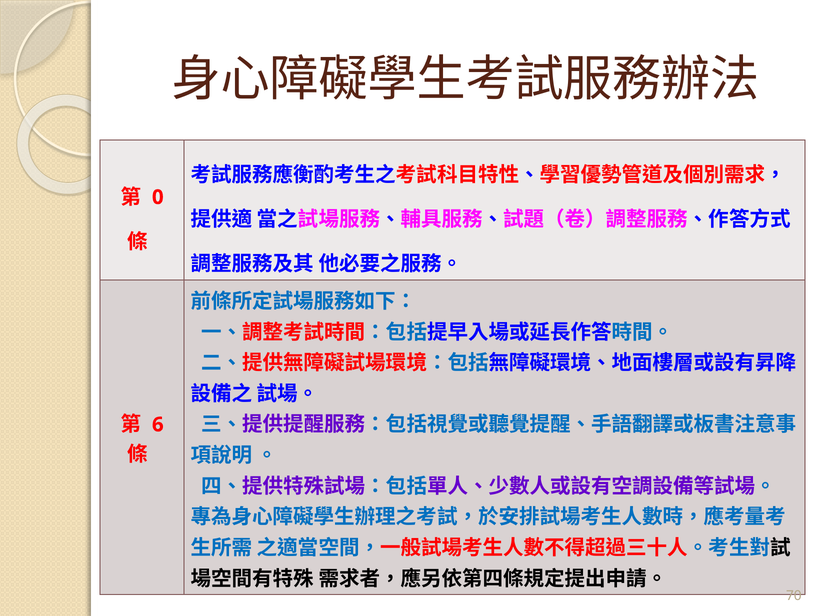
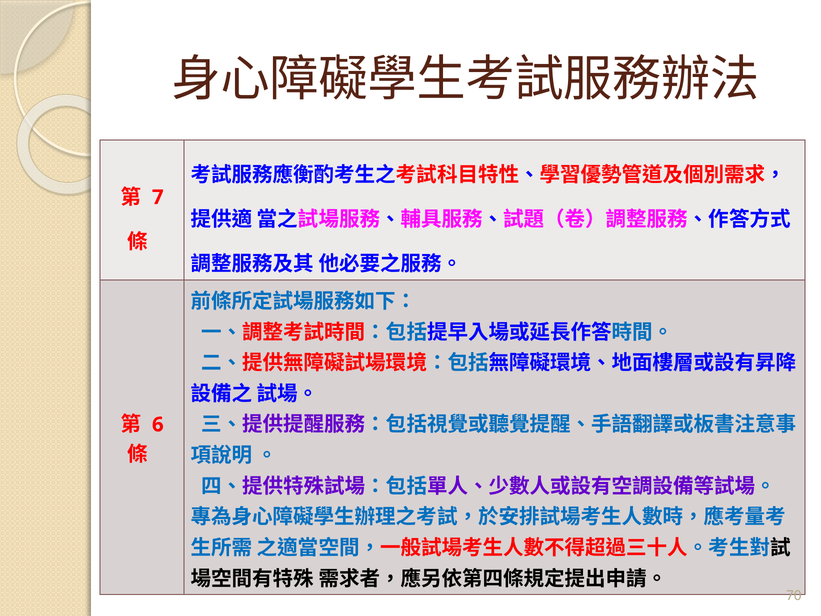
0: 0 -> 7
